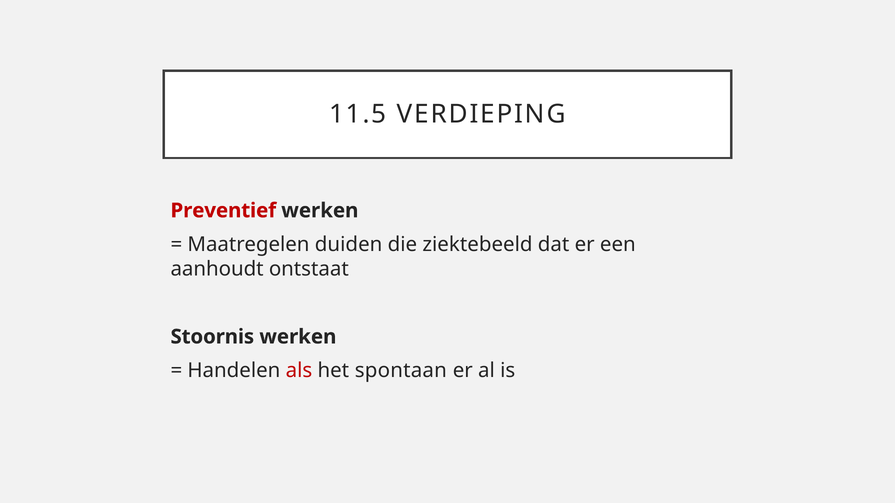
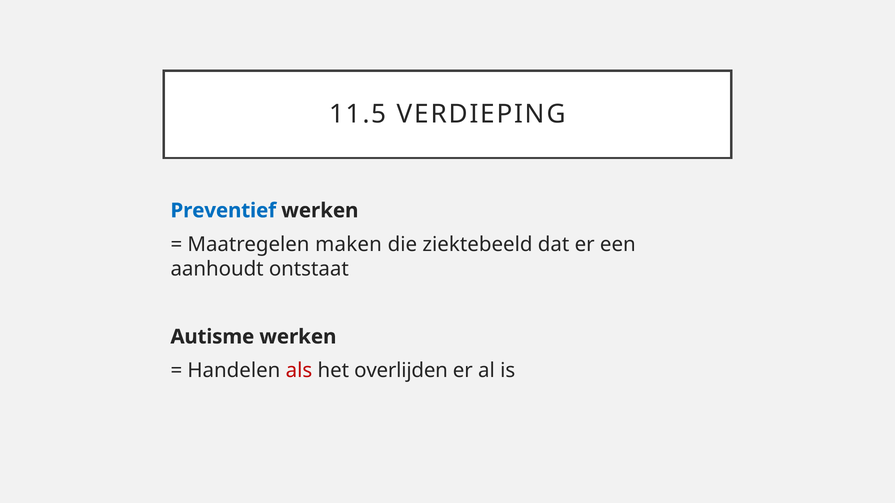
Preventief colour: red -> blue
duiden: duiden -> maken
Stoornis: Stoornis -> Autisme
spontaan: spontaan -> overlijden
